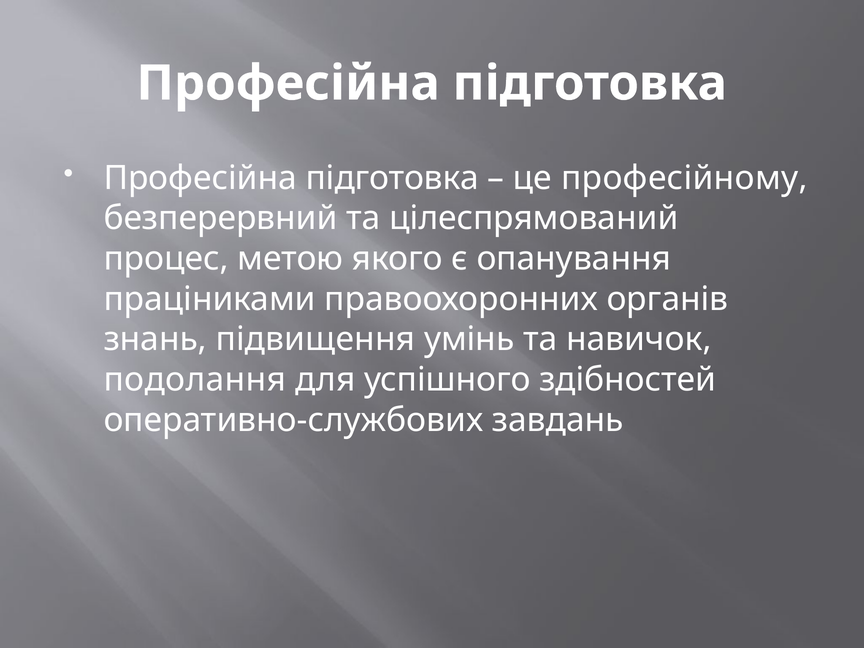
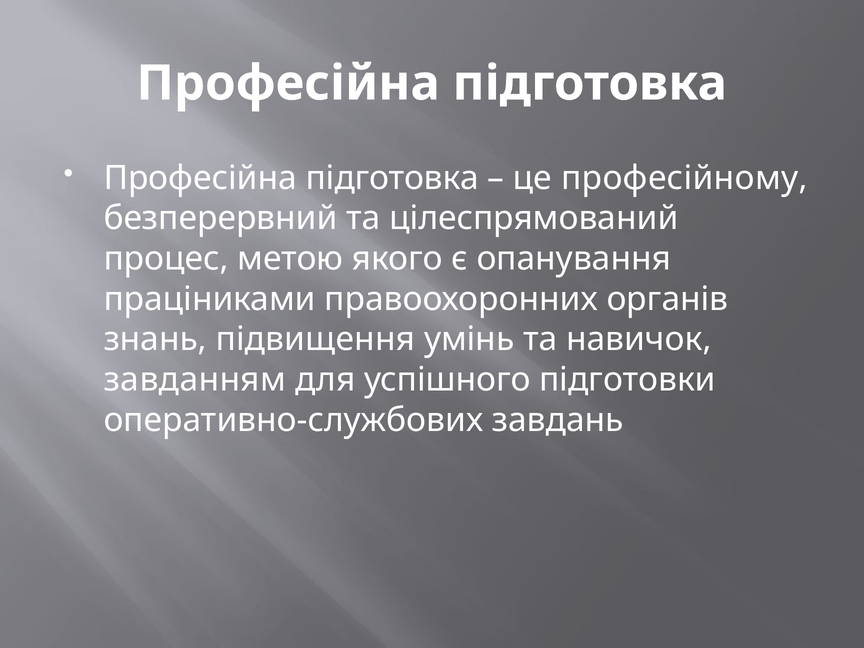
подолання: подолання -> завданням
здібностей: здібностей -> підготовки
